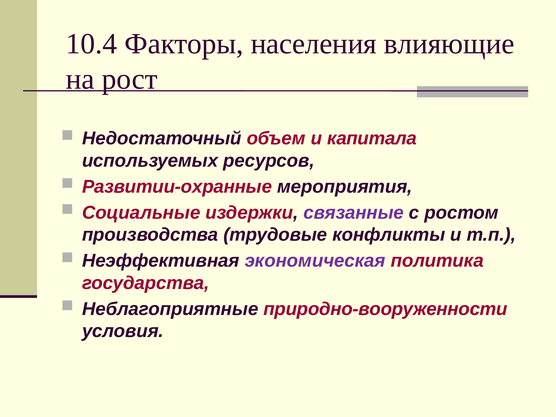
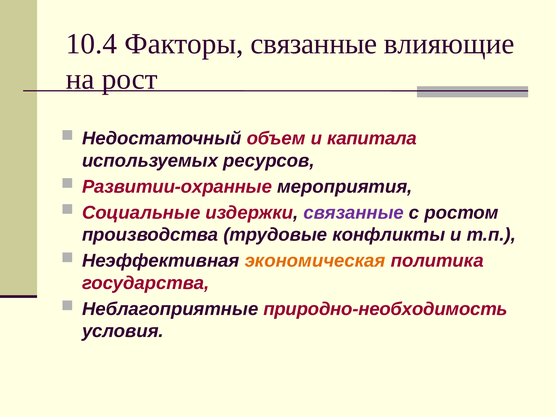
Факторы населения: населения -> связанные
экономическая colour: purple -> orange
природно-вооруженности: природно-вооруженности -> природно-необходимость
